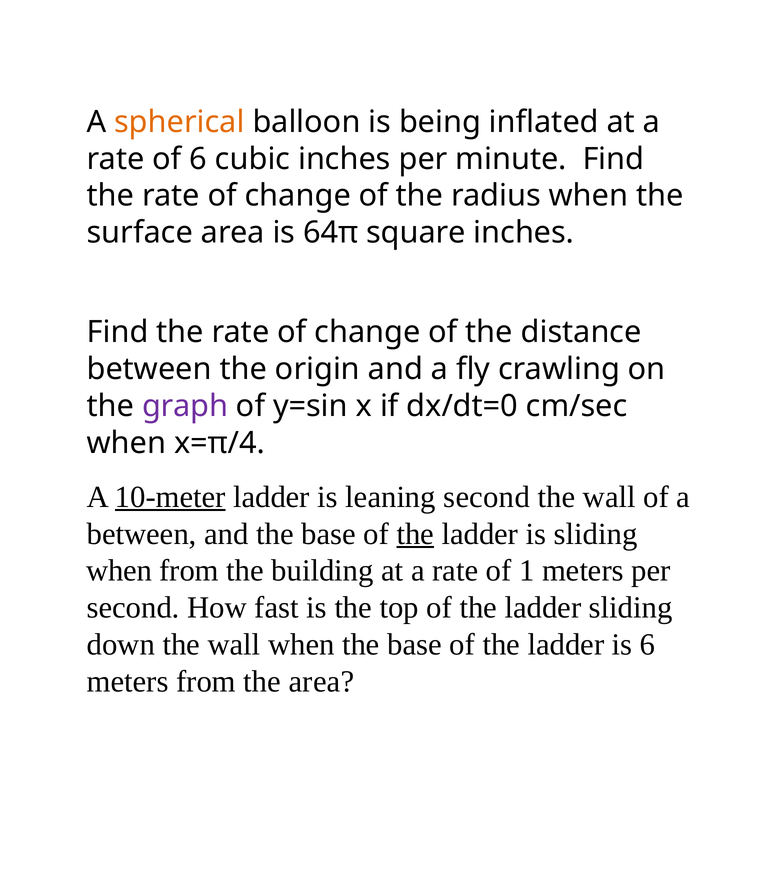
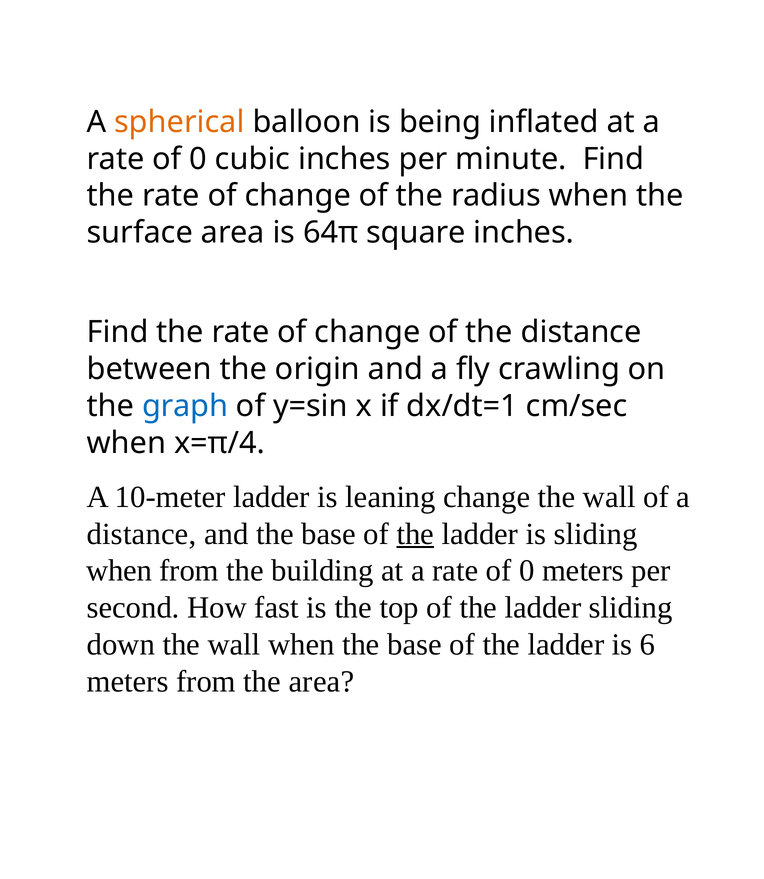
6 at (198, 159): 6 -> 0
graph colour: purple -> blue
dx/dt=0: dx/dt=0 -> dx/dt=1
10-meter underline: present -> none
leaning second: second -> change
between at (142, 533): between -> distance
1 at (527, 570): 1 -> 0
